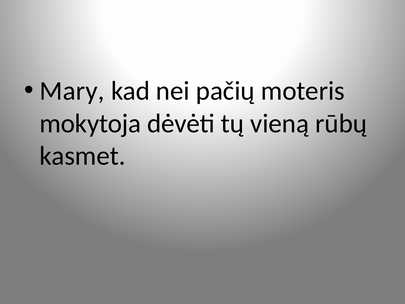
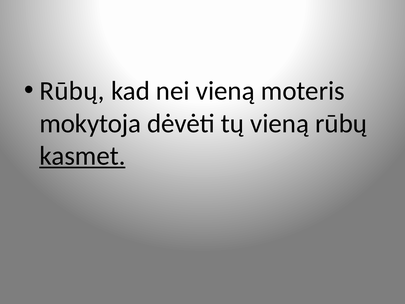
Mary at (72, 91): Mary -> Rūbų
nei pačių: pačių -> vieną
kasmet underline: none -> present
